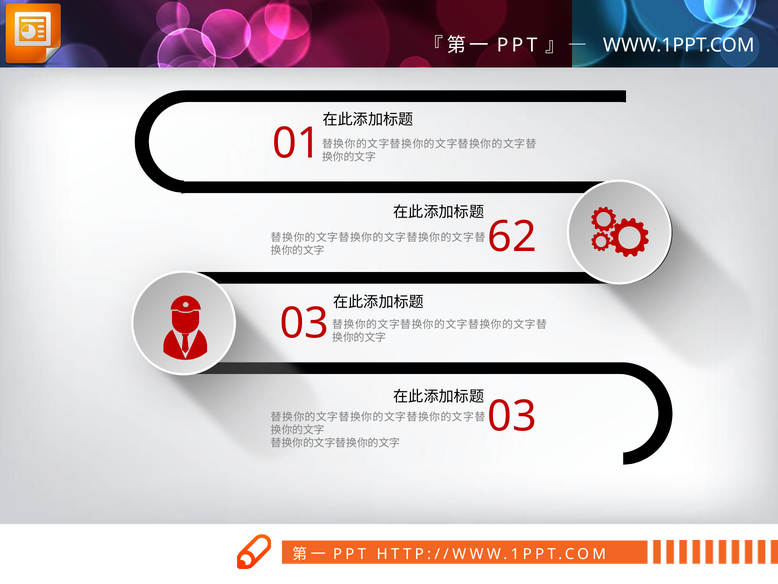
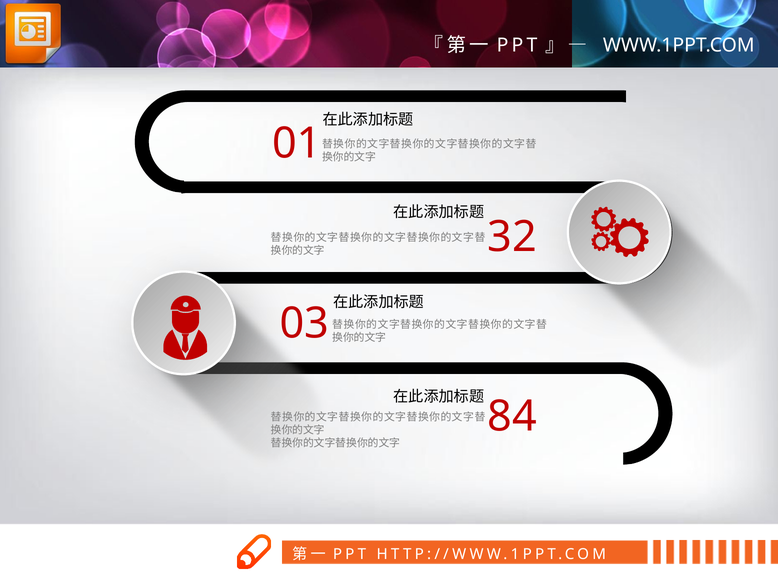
62: 62 -> 32
03 at (512, 416): 03 -> 84
